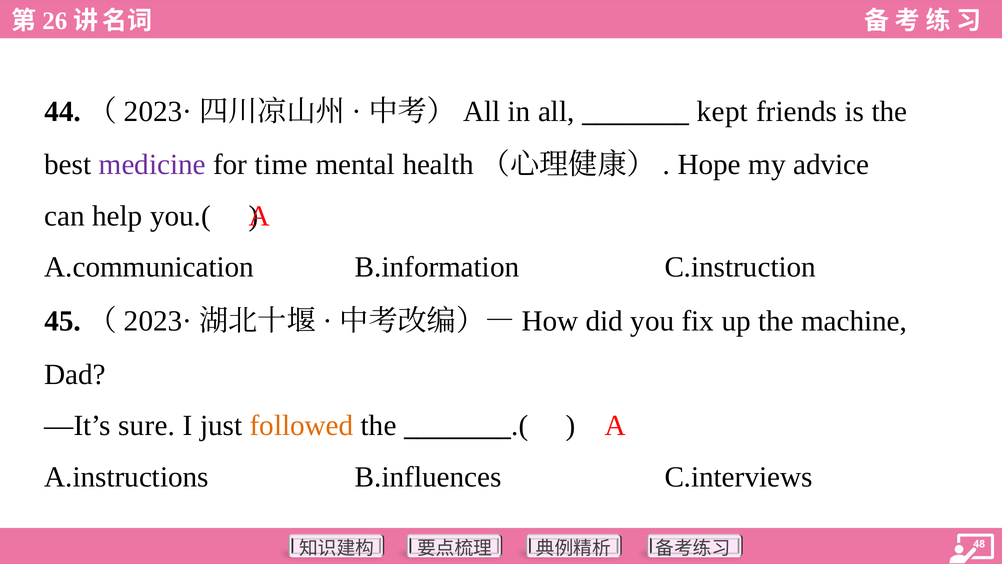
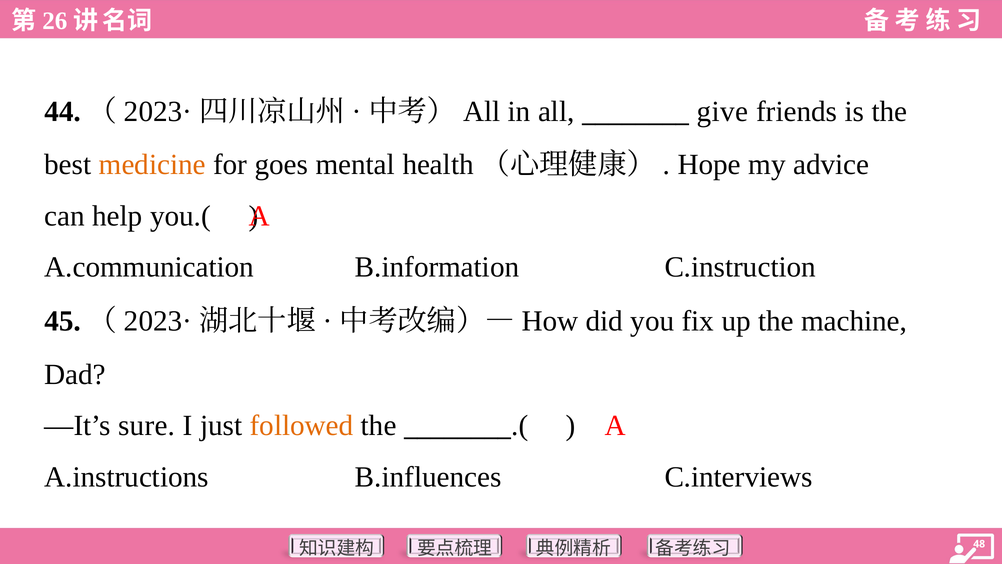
kept: kept -> give
medicine colour: purple -> orange
time: time -> goes
